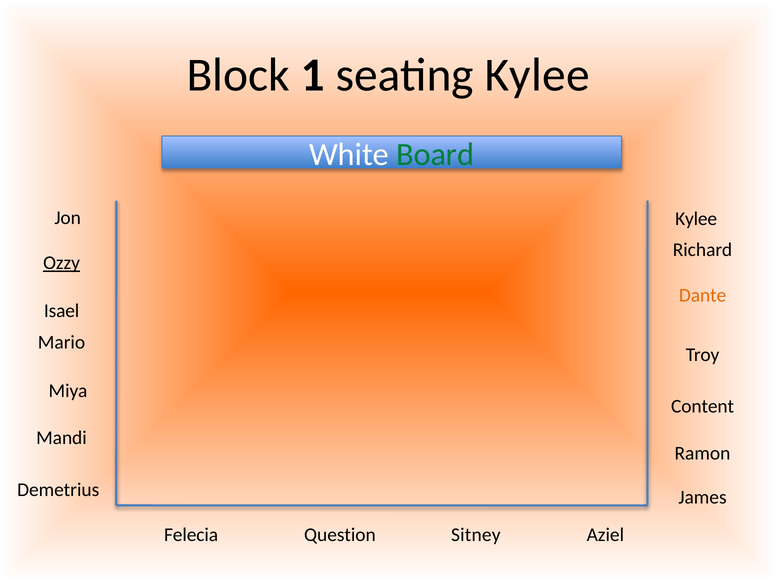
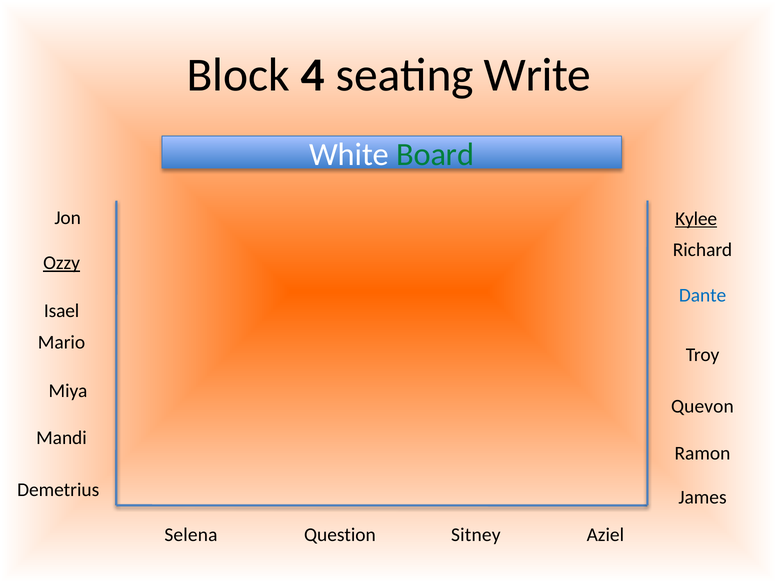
1: 1 -> 4
seating Kylee: Kylee -> Write
Kylee at (696, 219) underline: none -> present
Dante colour: orange -> blue
Content: Content -> Quevon
Felecia: Felecia -> Selena
